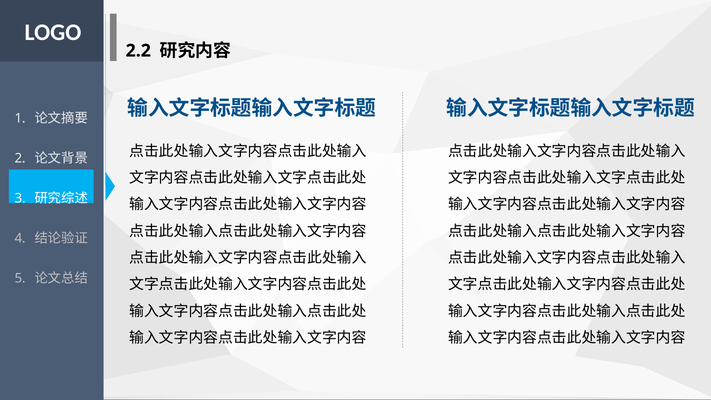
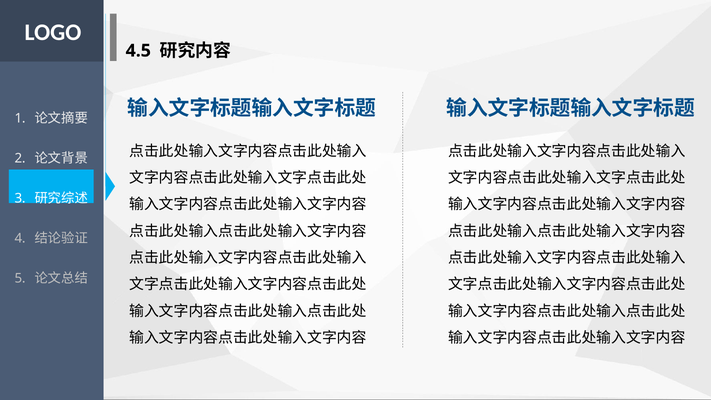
2.2: 2.2 -> 4.5
